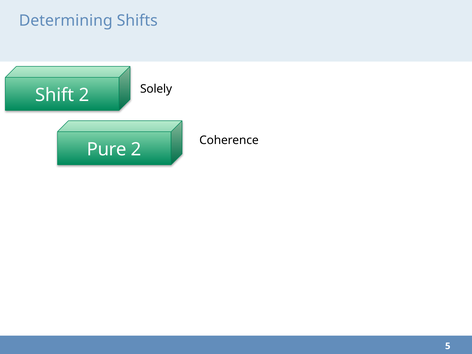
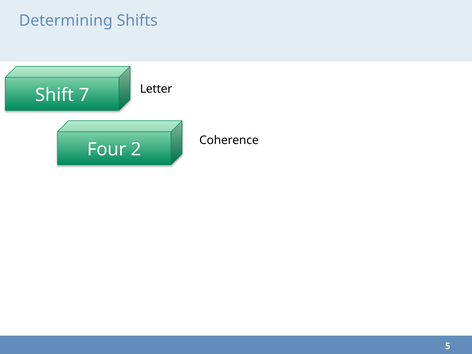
Solely: Solely -> Letter
Shift 2: 2 -> 7
Pure: Pure -> Four
